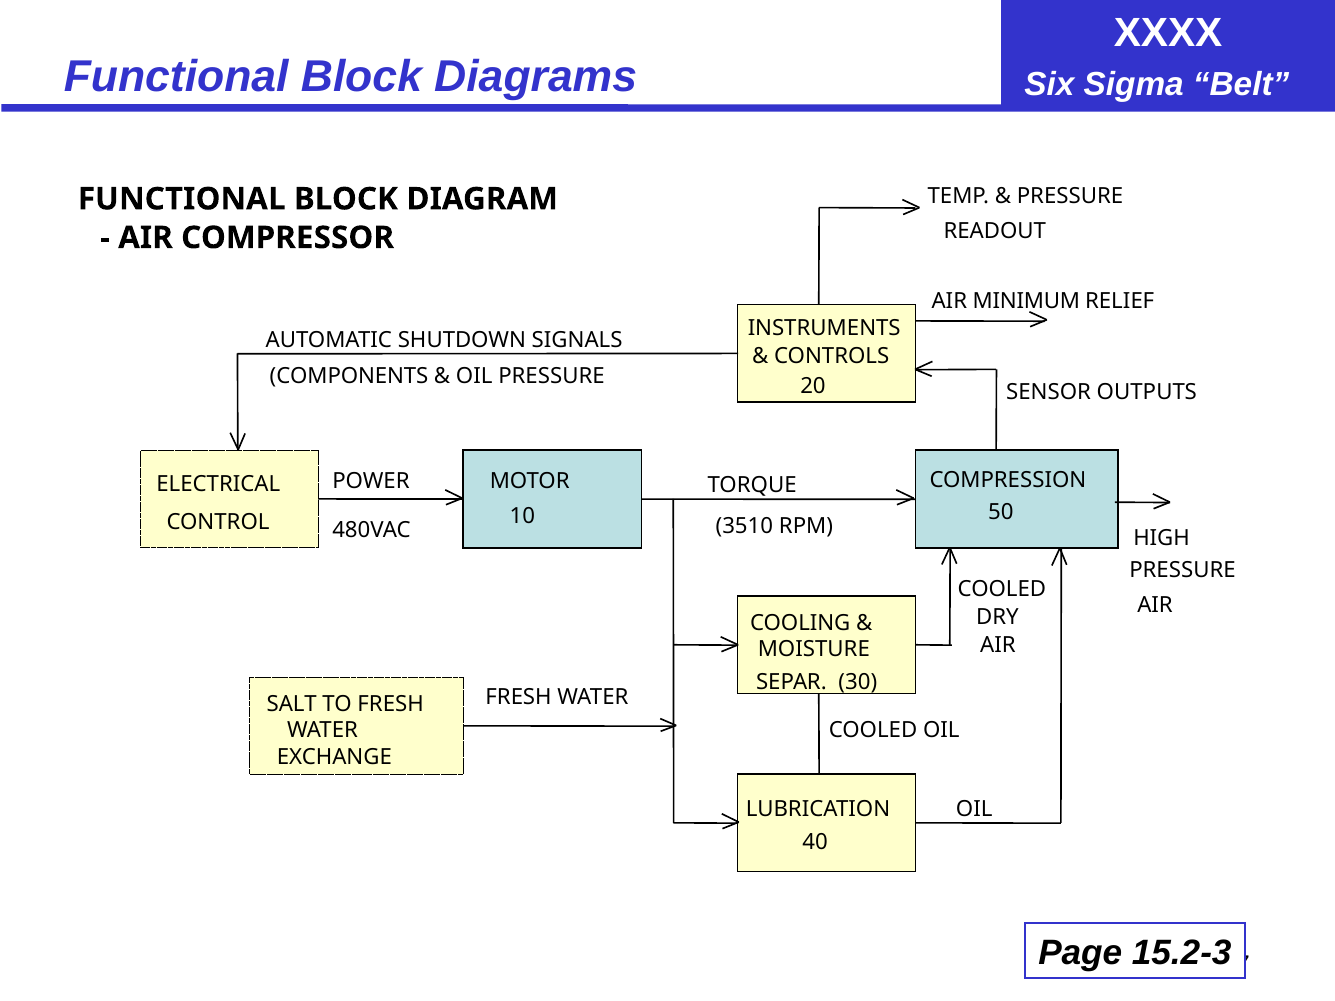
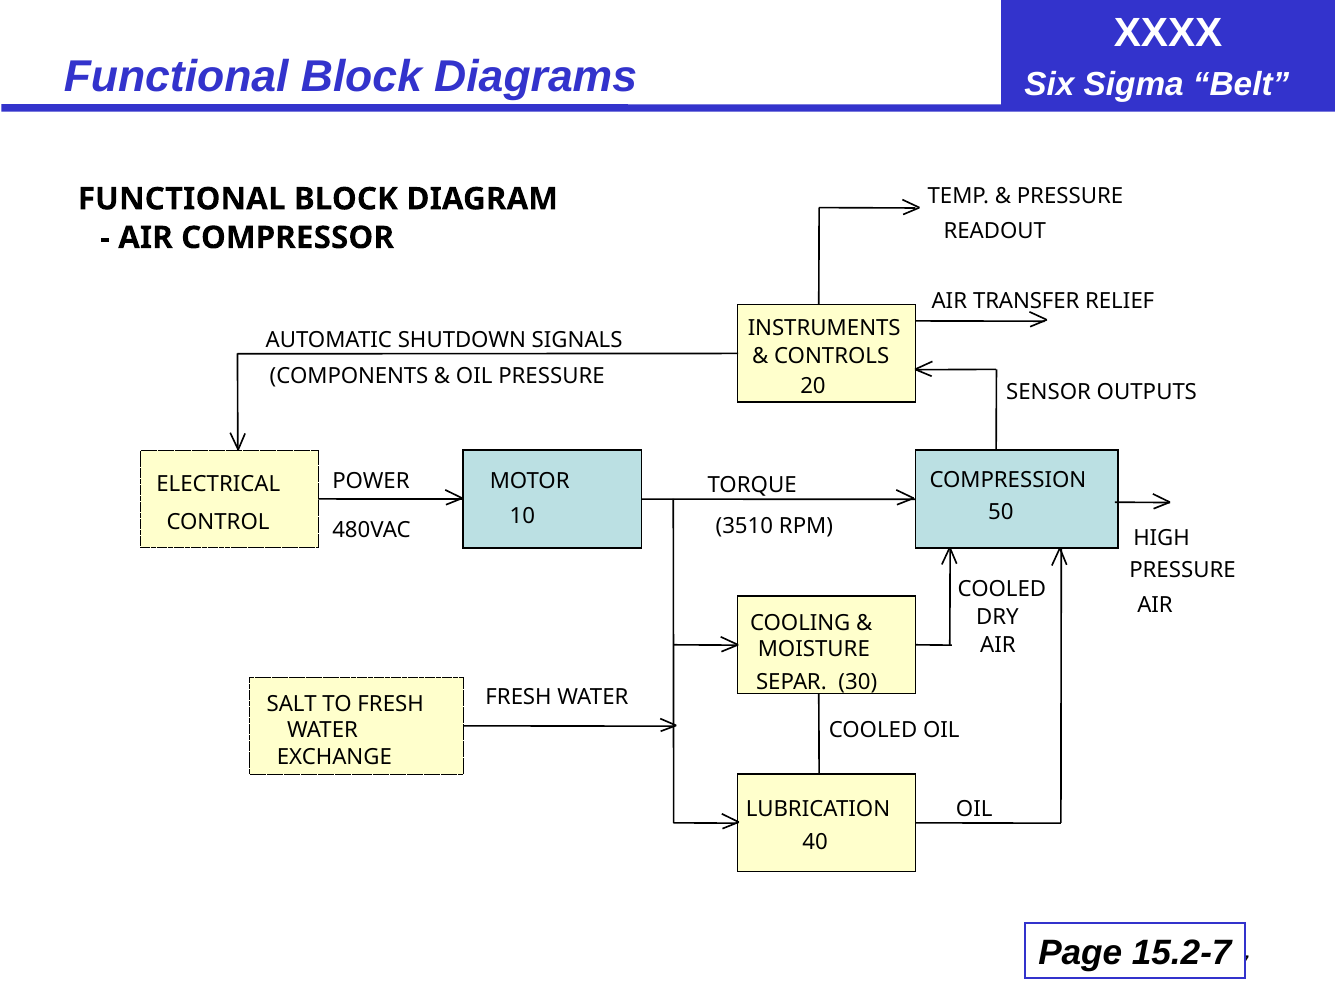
MINIMUM: MINIMUM -> TRANSFER
15.2-3: 15.2-3 -> 15.2-7
